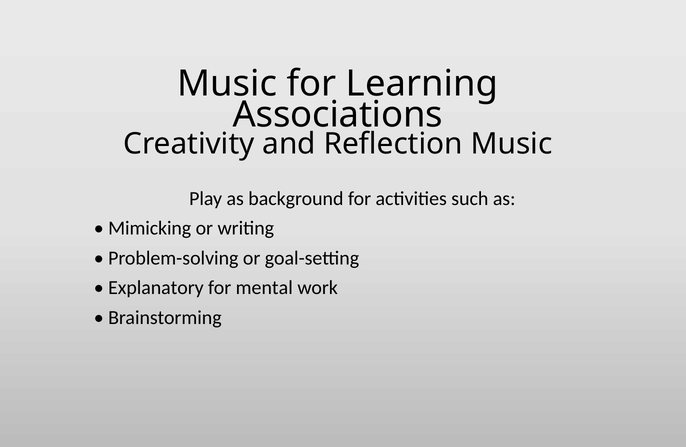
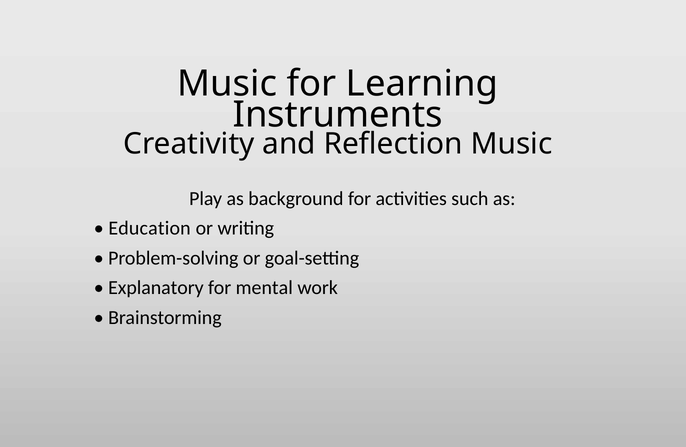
Associations: Associations -> Instruments
Mimicking: Mimicking -> Education
